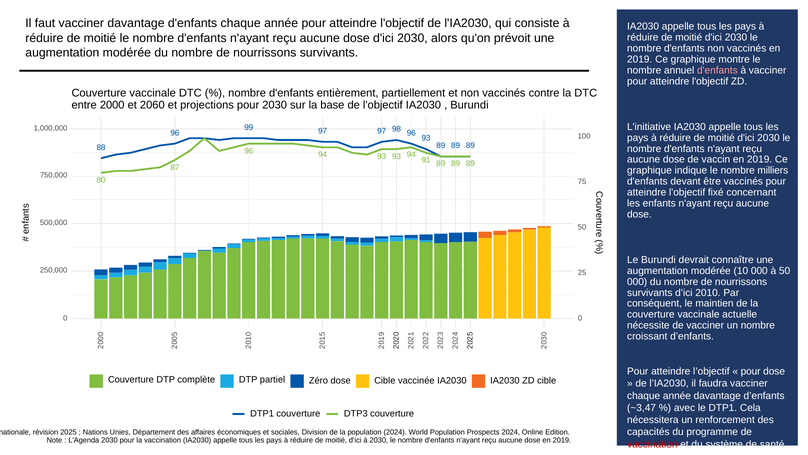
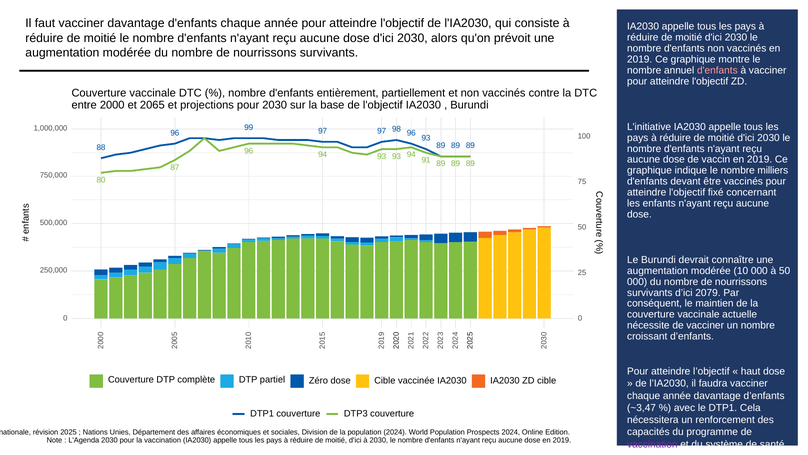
2060: 2060 -> 2065
2010: 2010 -> 2079
pour at (751, 371): pour -> haut
vaccination at (652, 444) colour: red -> purple
